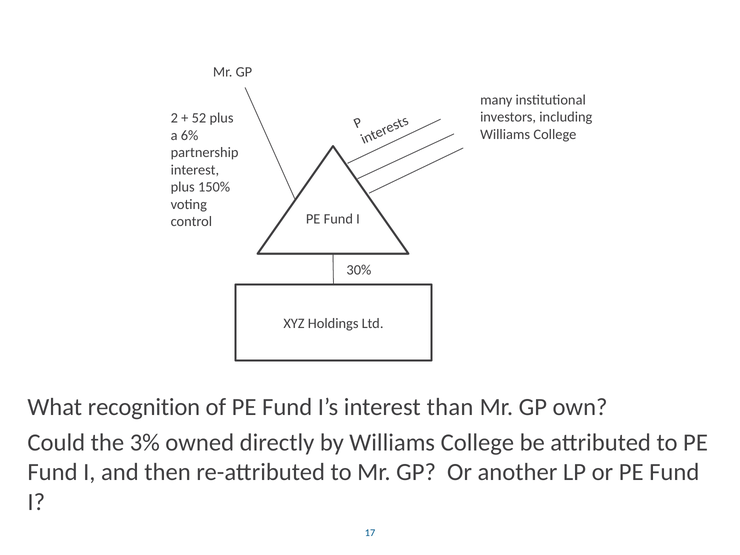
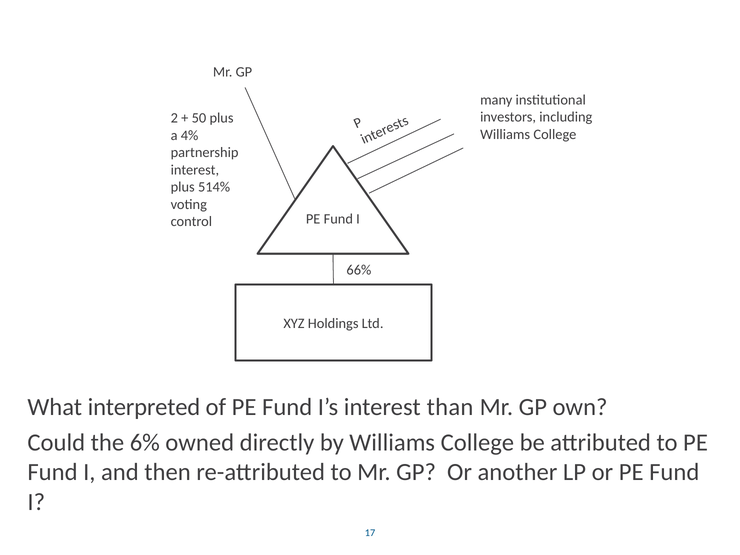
52: 52 -> 50
6%: 6% -> 4%
150%: 150% -> 514%
30%: 30% -> 66%
recognition: recognition -> interpreted
3%: 3% -> 6%
